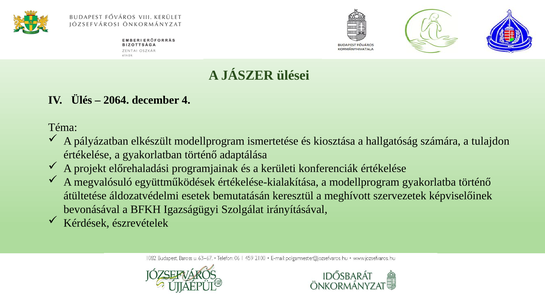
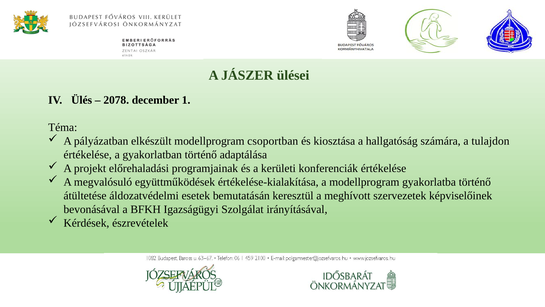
2064: 2064 -> 2078
4: 4 -> 1
ismertetése: ismertetése -> csoportban
